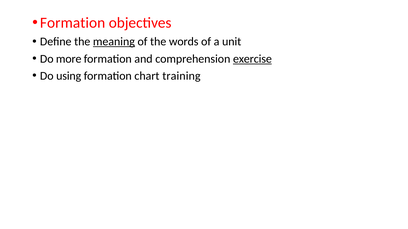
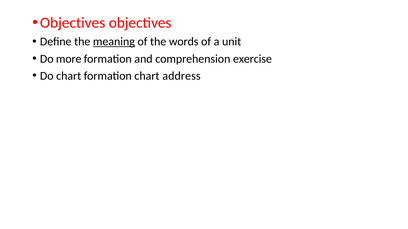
Formation at (73, 23): Formation -> Objectives
exercise underline: present -> none
Do using: using -> chart
training: training -> address
